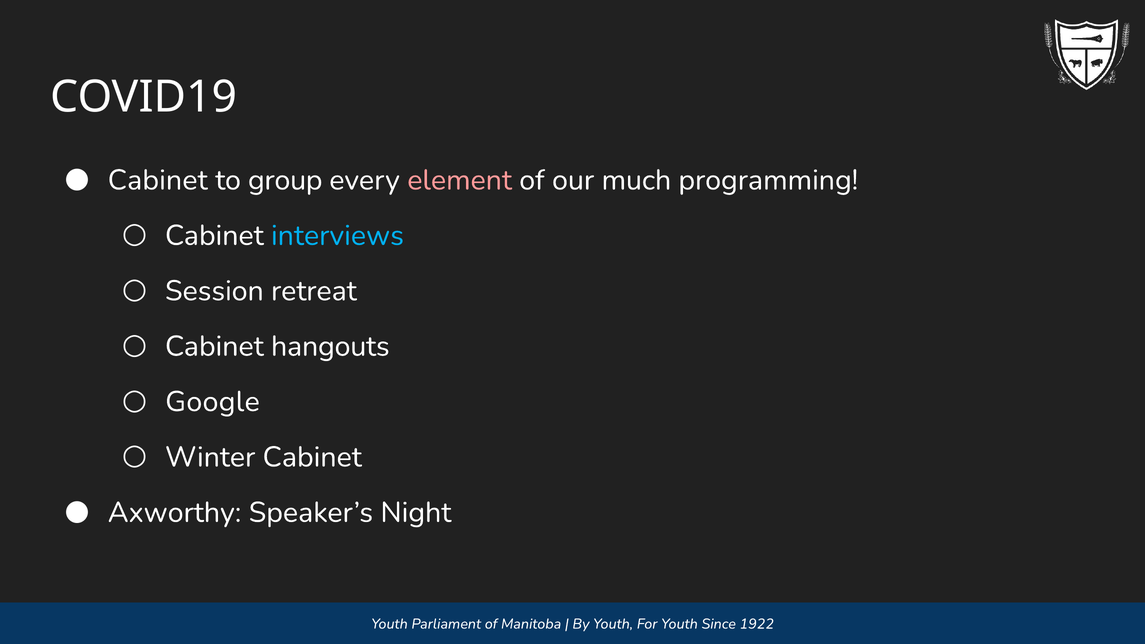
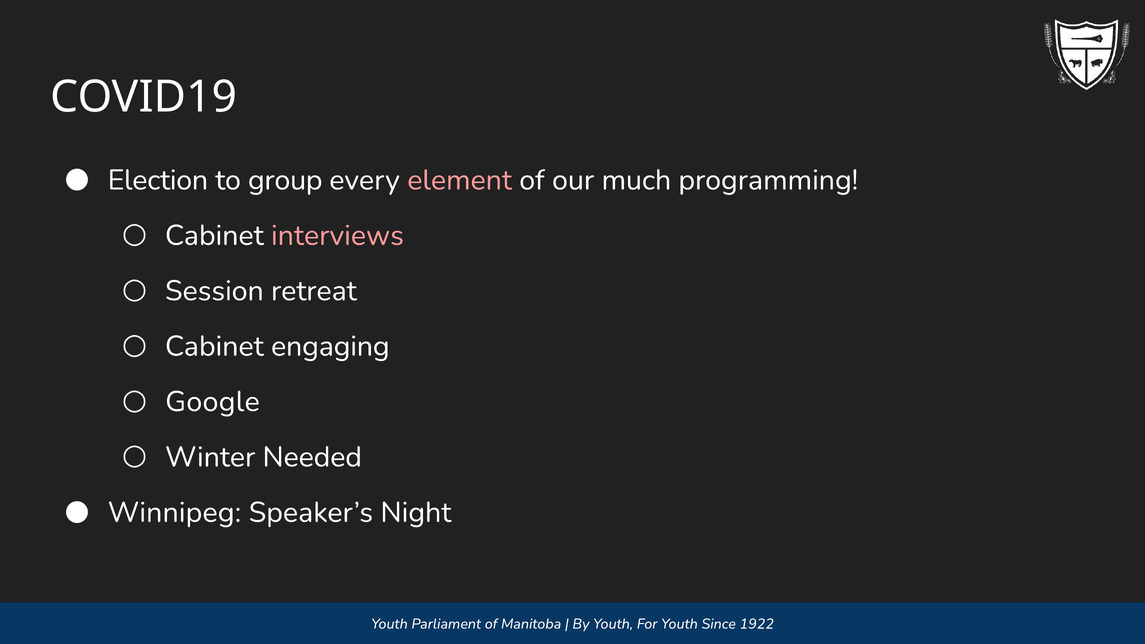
Cabinet at (158, 180): Cabinet -> Election
interviews colour: light blue -> pink
hangouts: hangouts -> engaging
Winter Cabinet: Cabinet -> Needed
Axworthy: Axworthy -> Winnipeg
